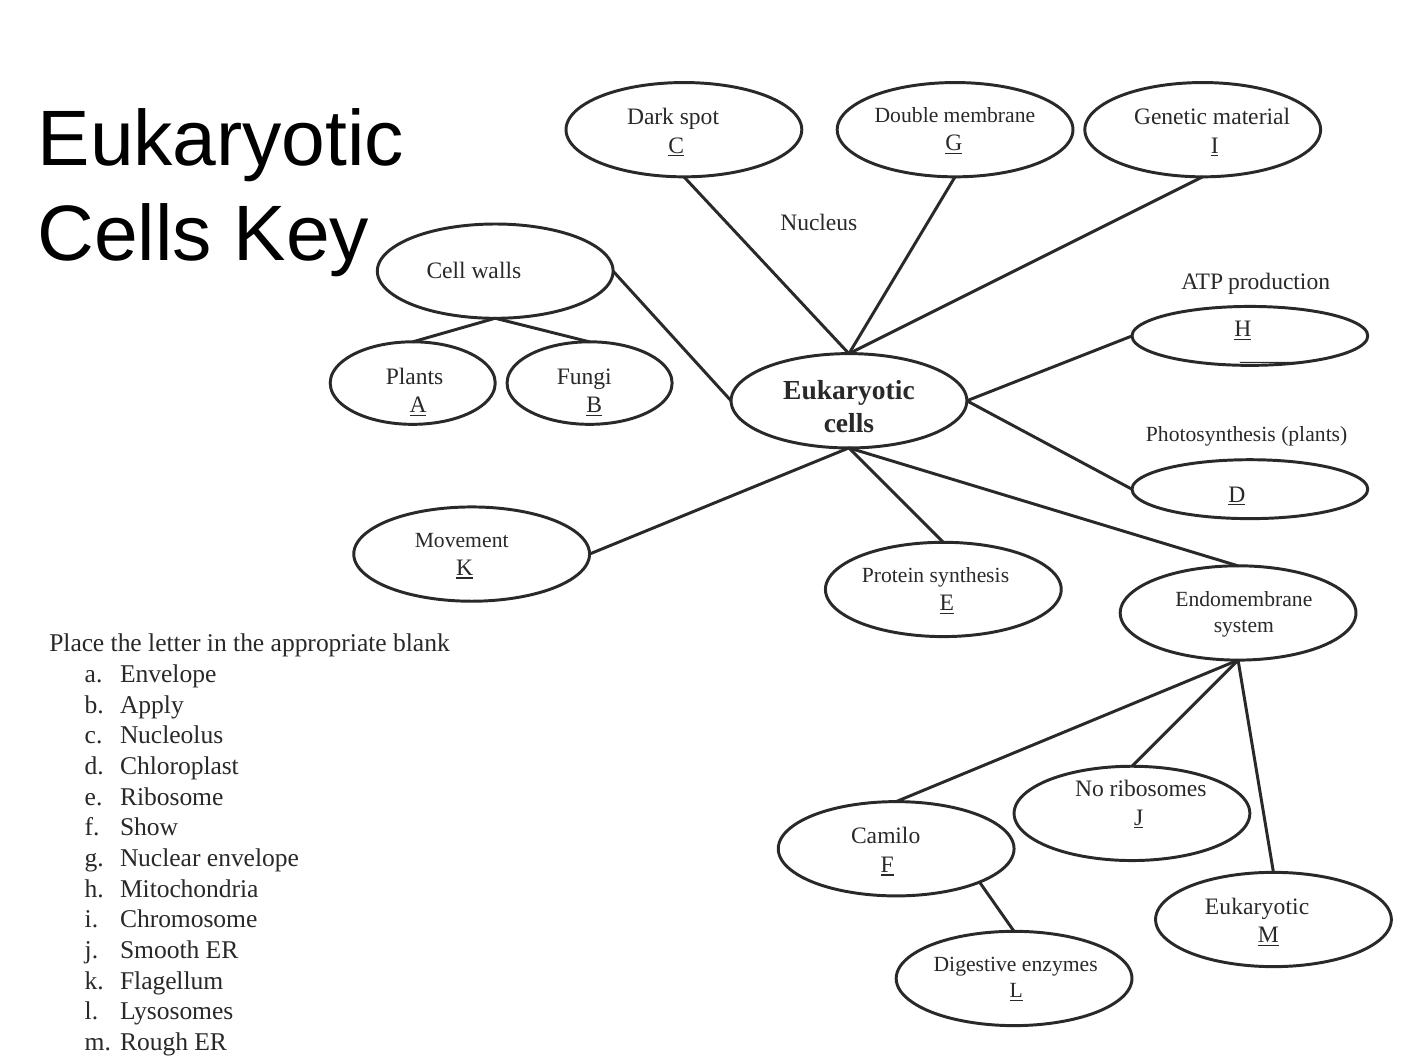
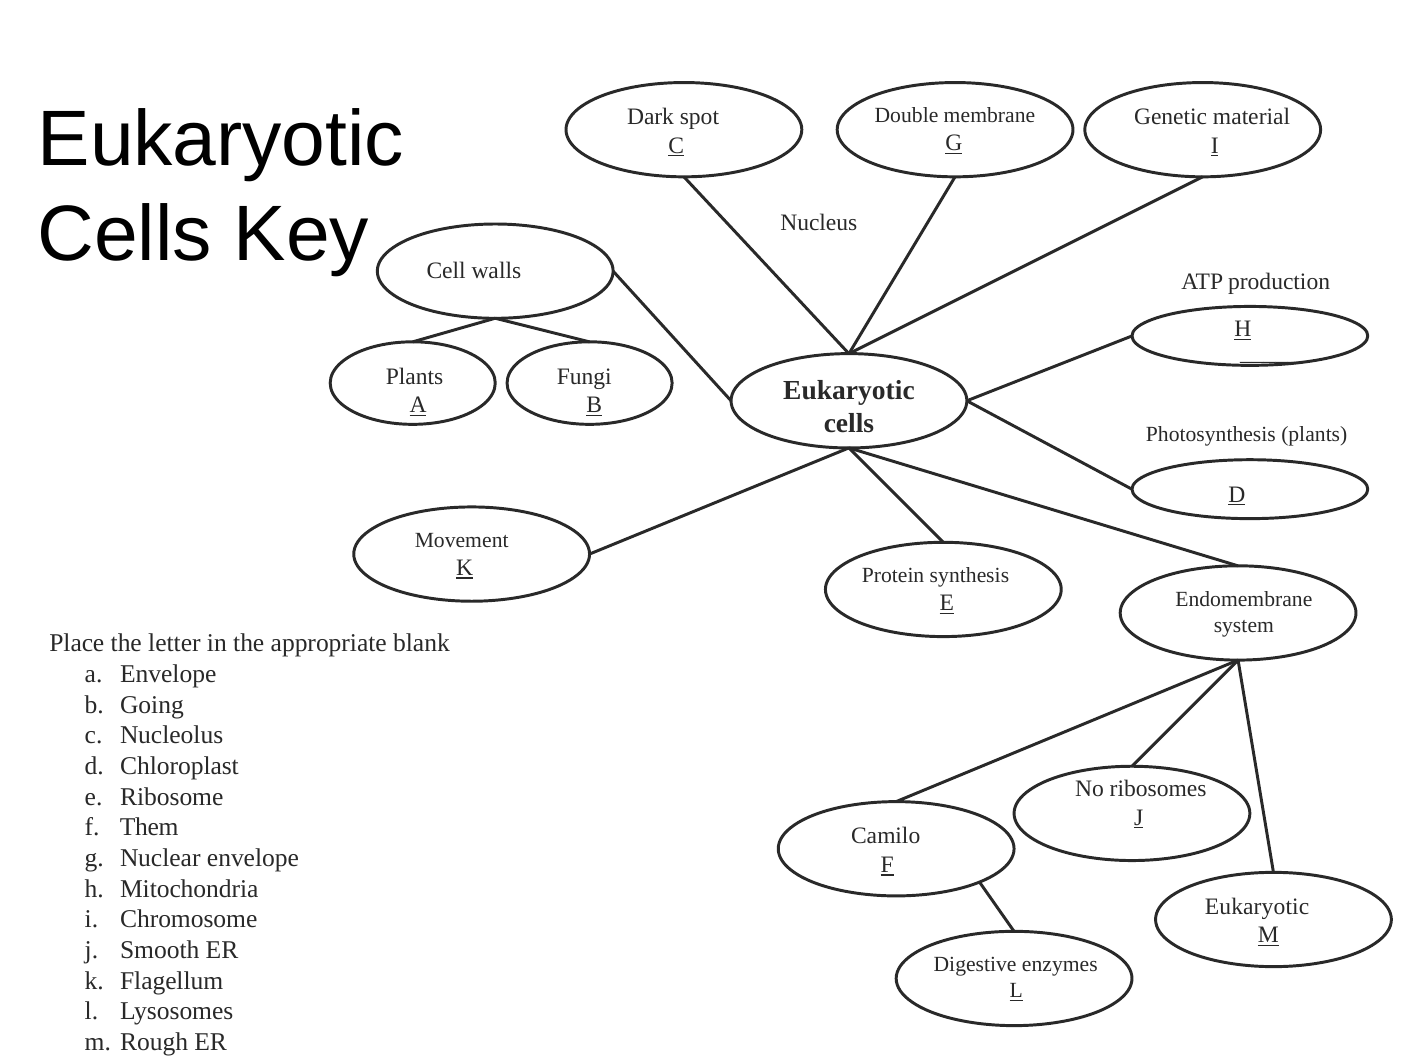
Apply: Apply -> Going
Show: Show -> Them
